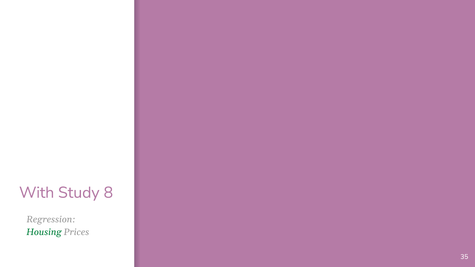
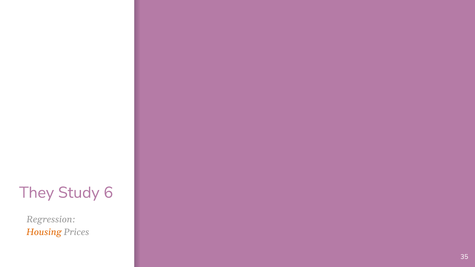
With: With -> They
8: 8 -> 6
Housing colour: green -> orange
